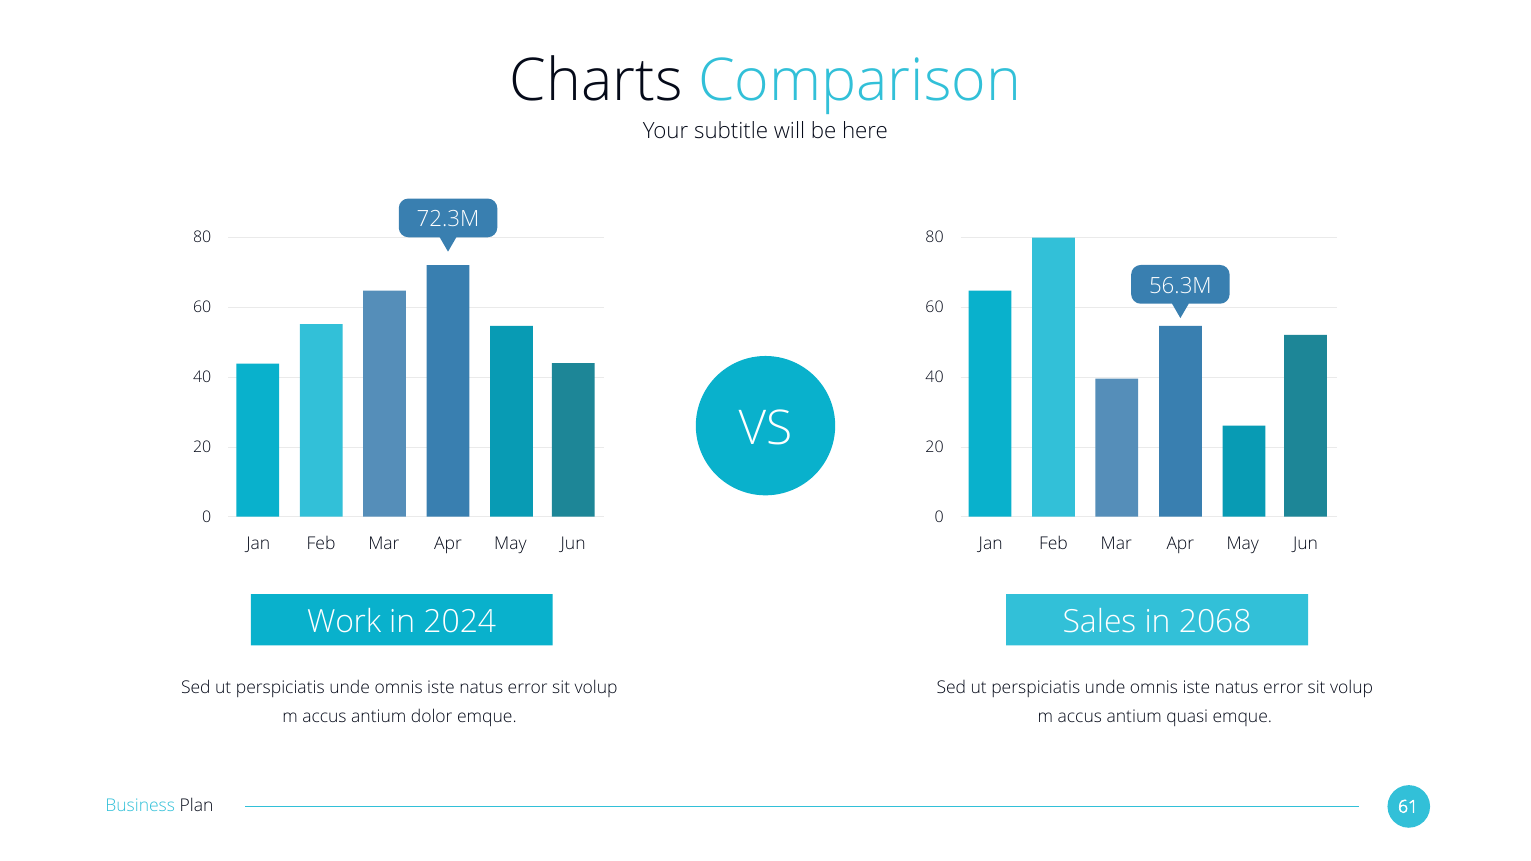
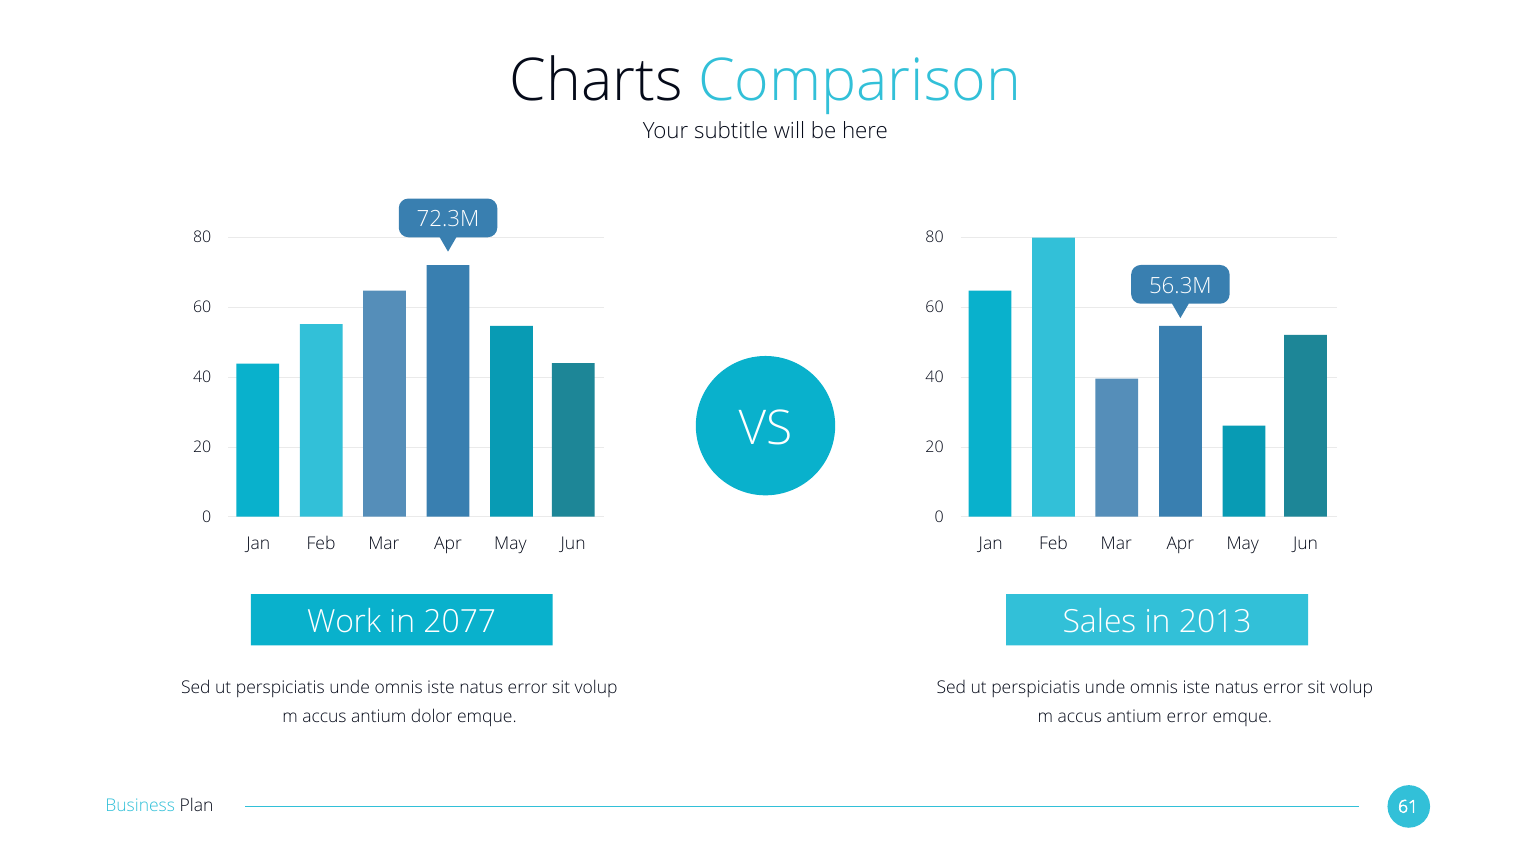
2024: 2024 -> 2077
2068: 2068 -> 2013
antium quasi: quasi -> error
